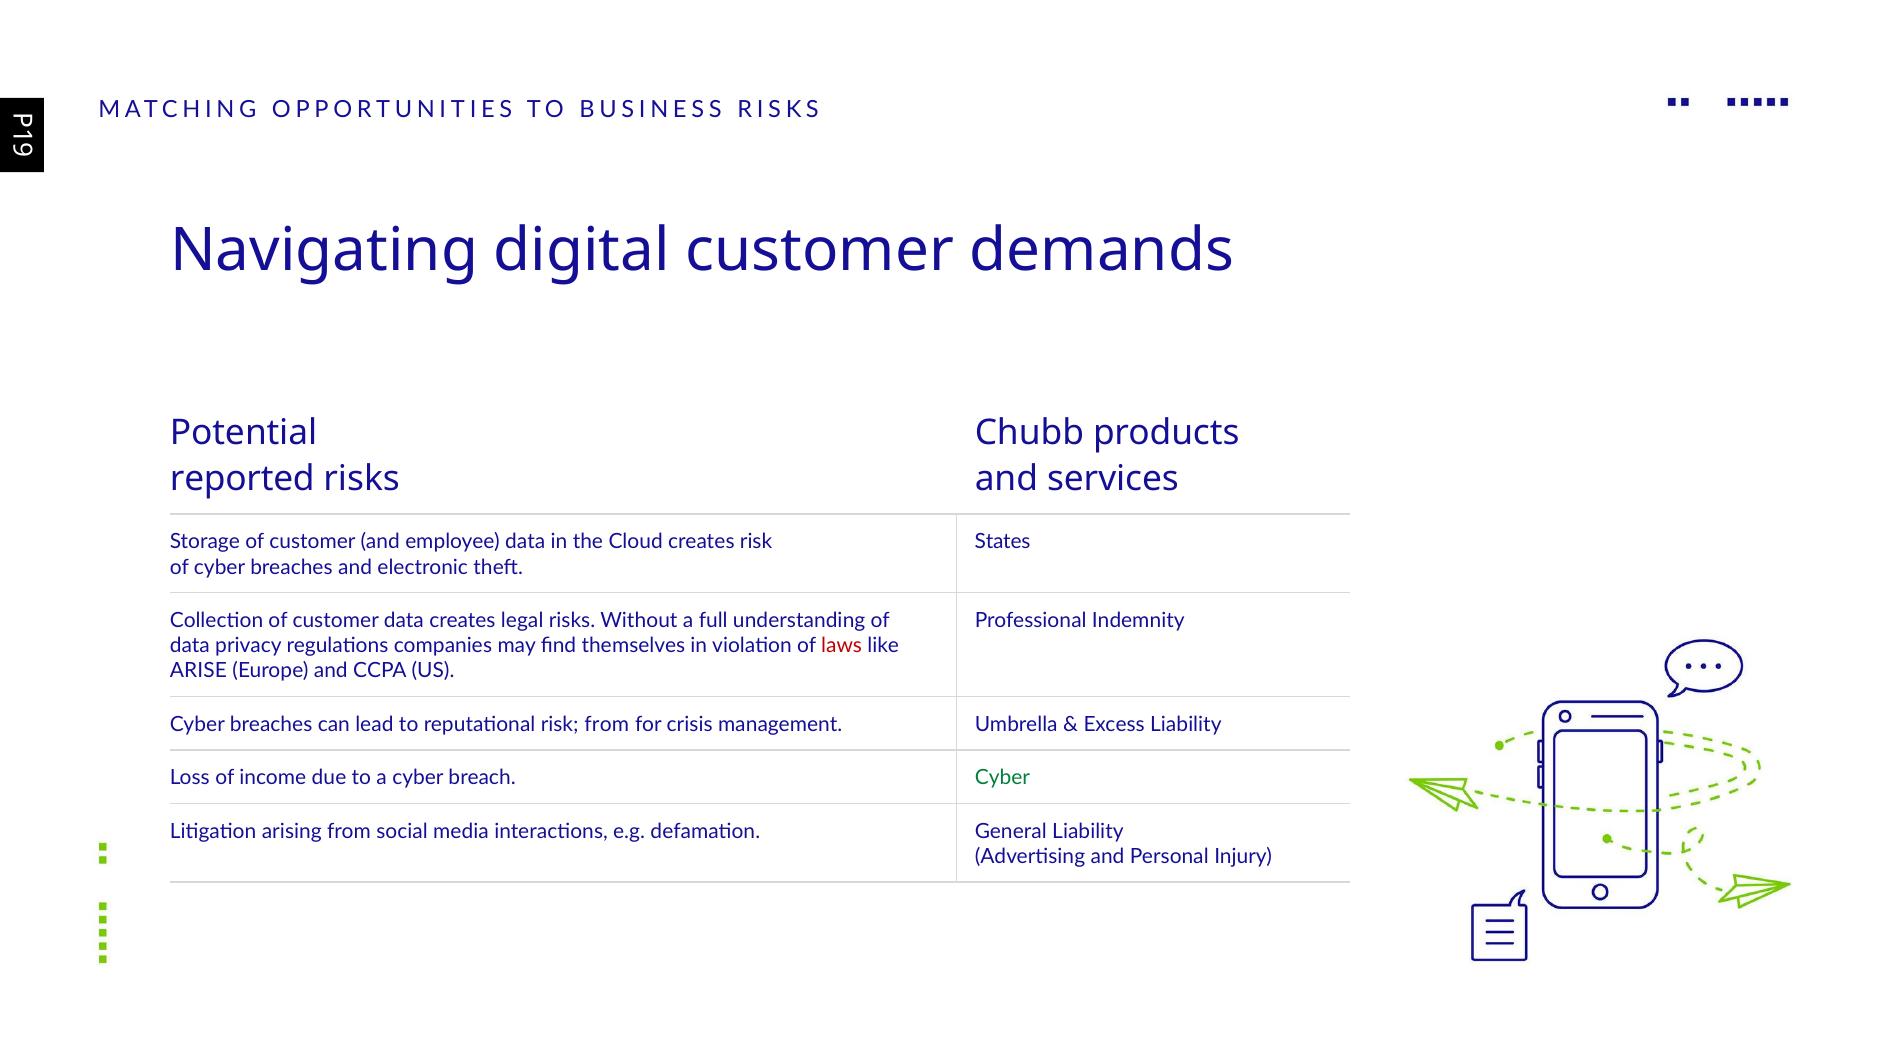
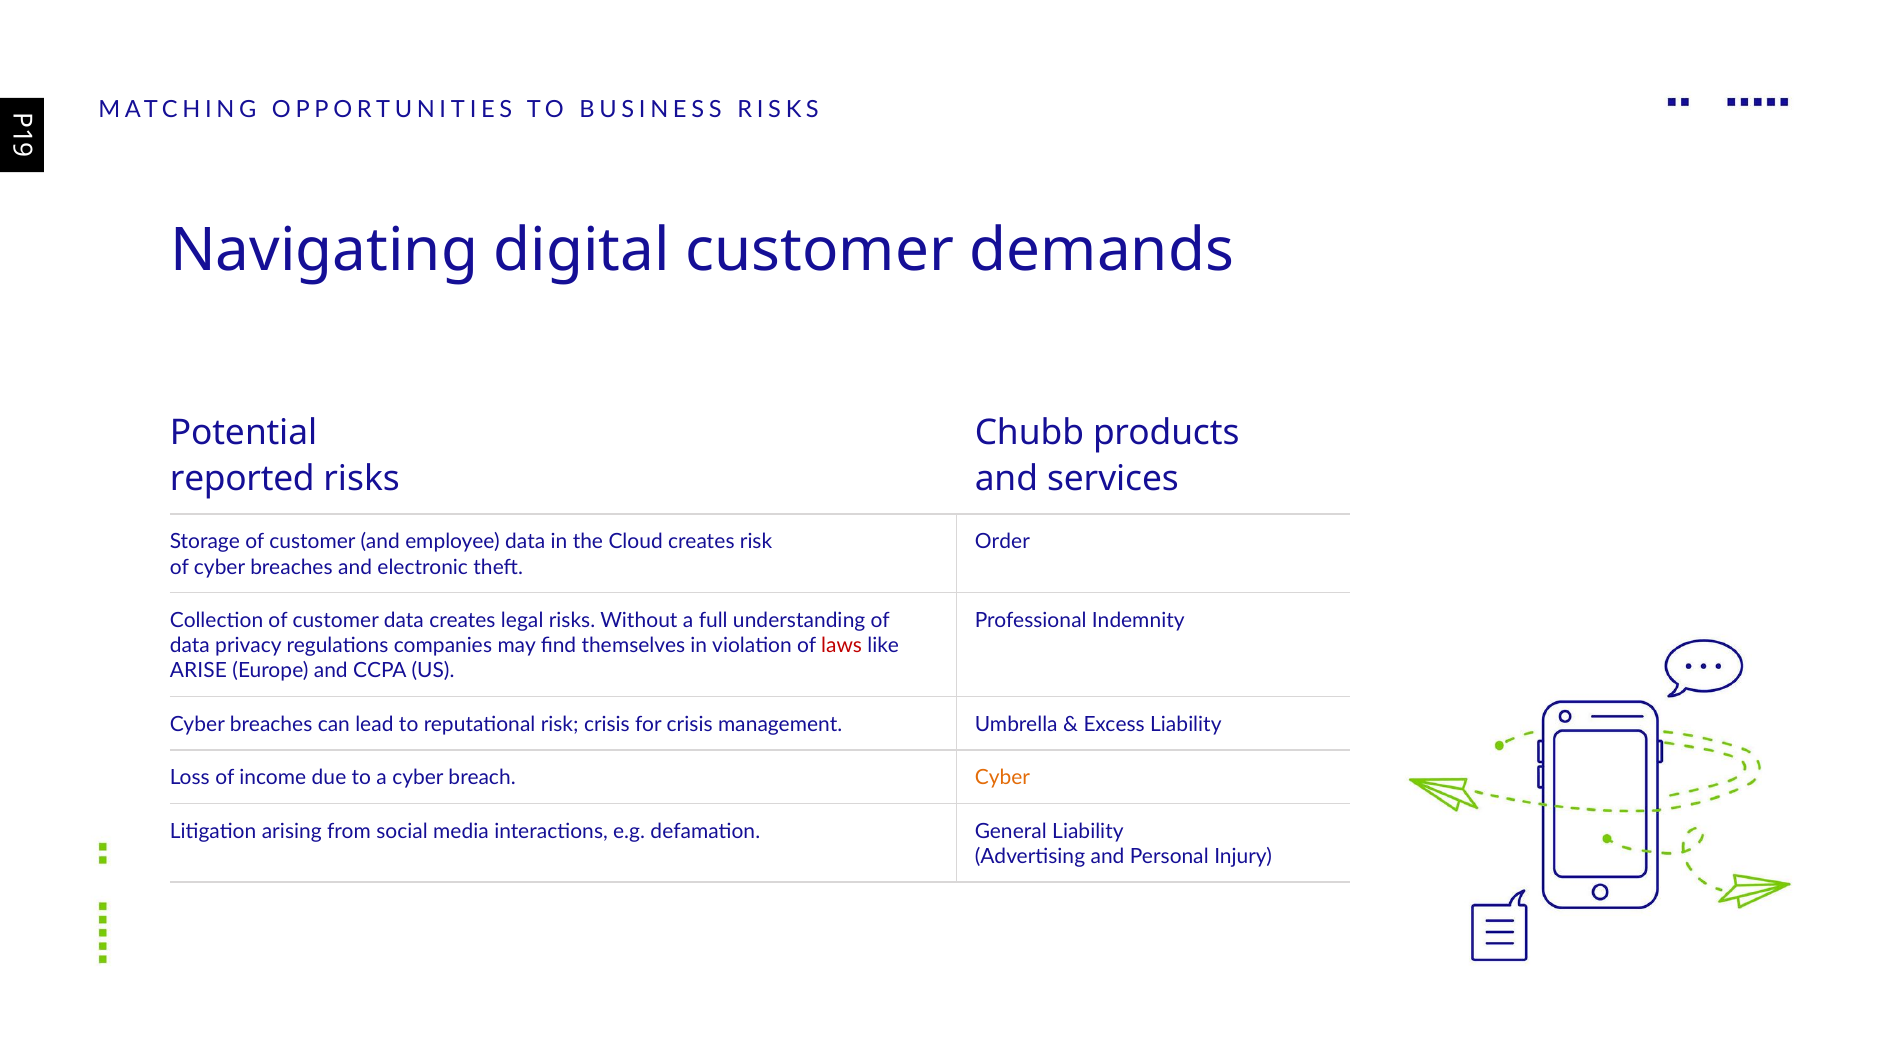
States: States -> Order
risk from: from -> crisis
Cyber at (1002, 778) colour: green -> orange
